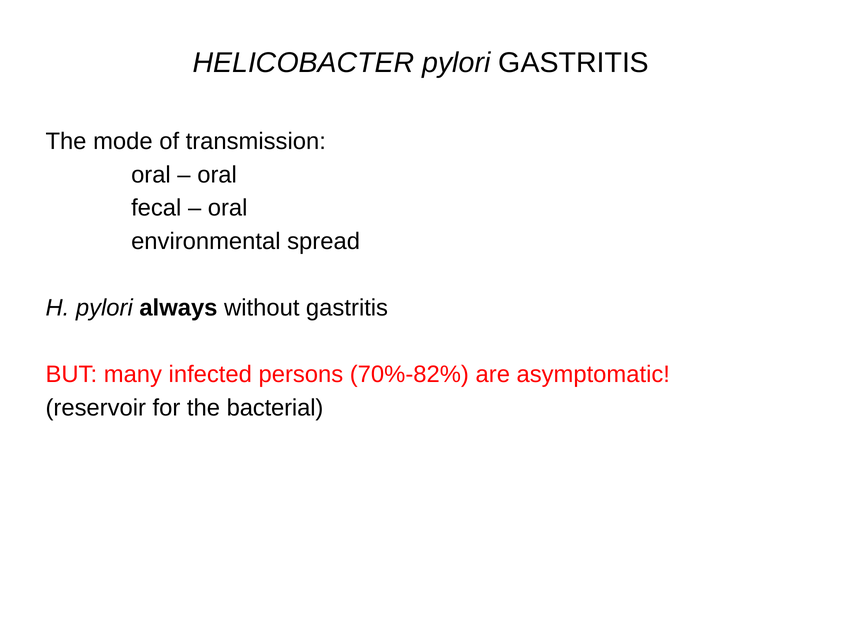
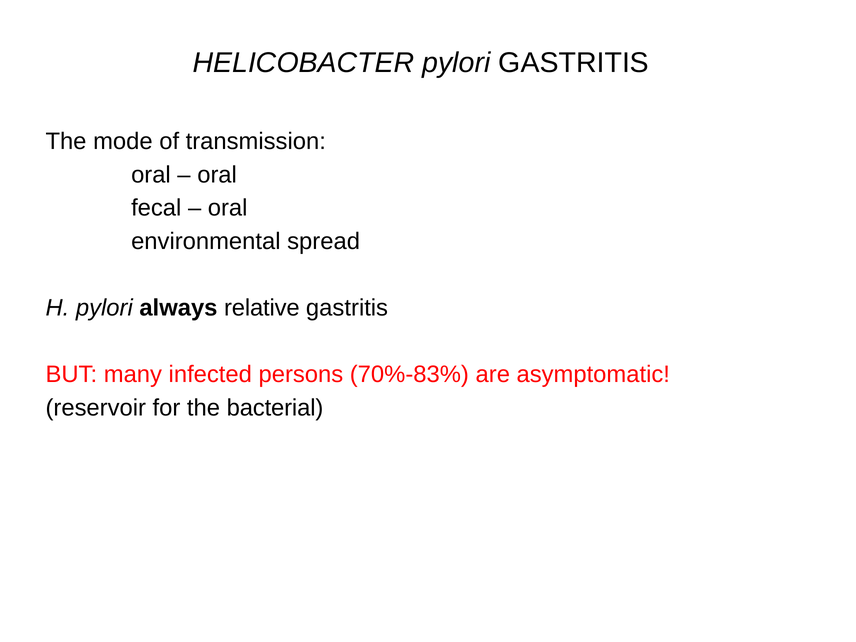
without: without -> relative
70%-82%: 70%-82% -> 70%-83%
